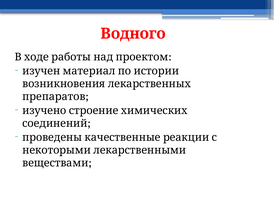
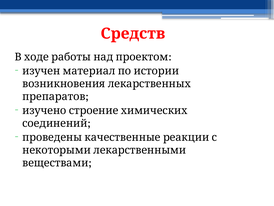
Водного: Водного -> Средств
